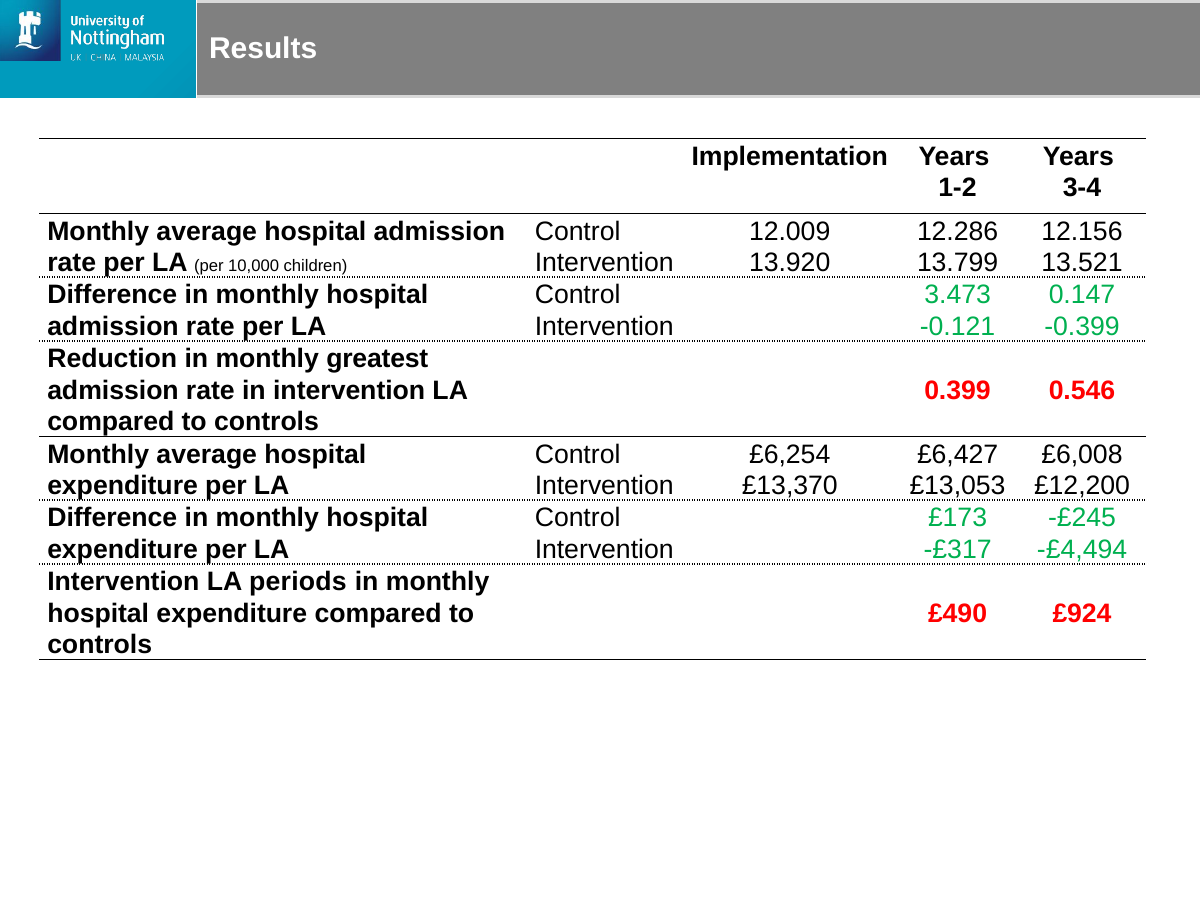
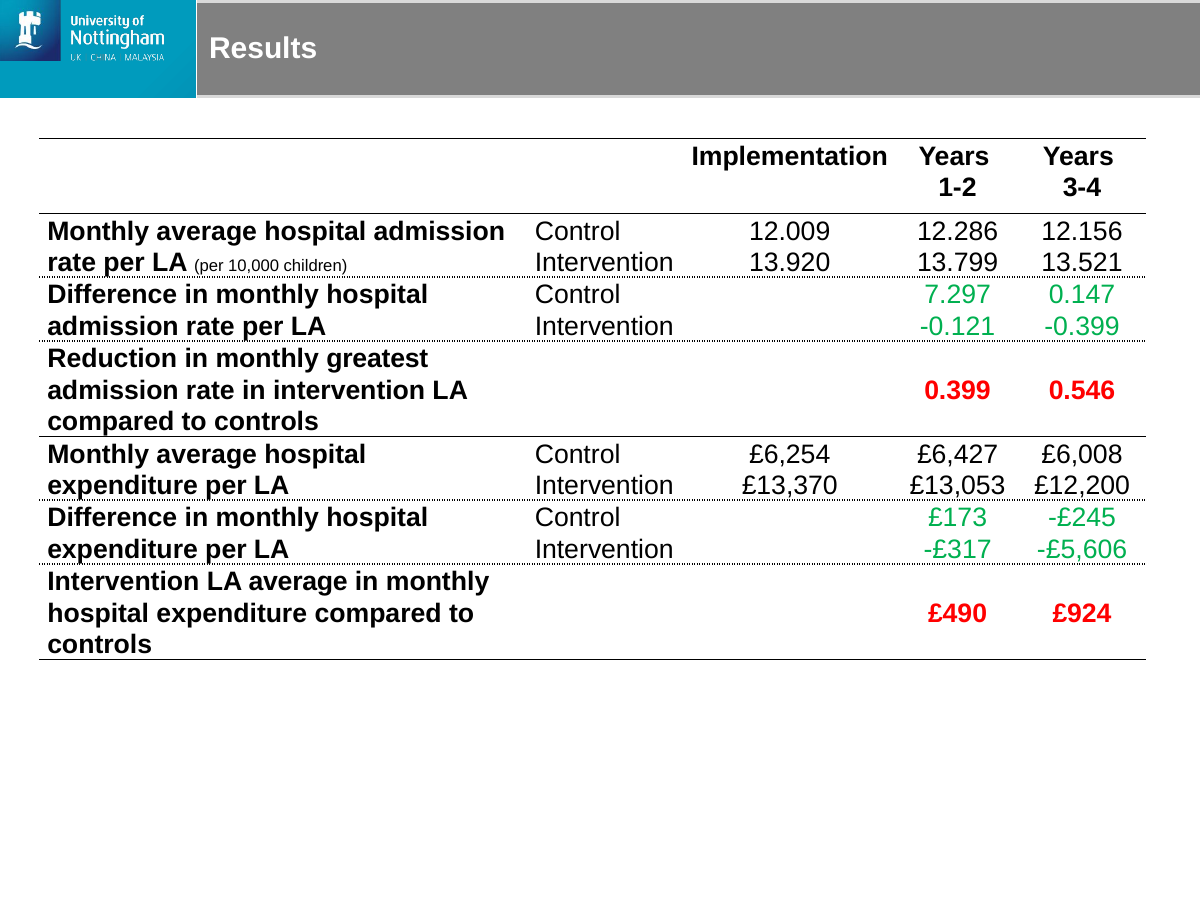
3.473: 3.473 -> 7.297
-£4,494: -£4,494 -> -£5,606
LA periods: periods -> average
